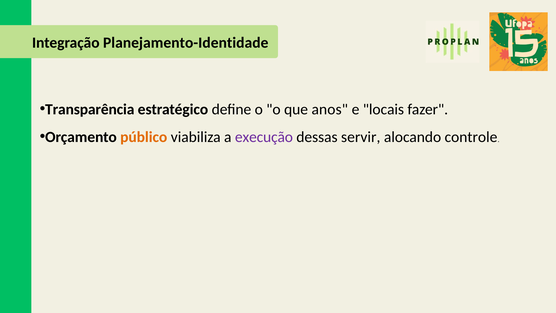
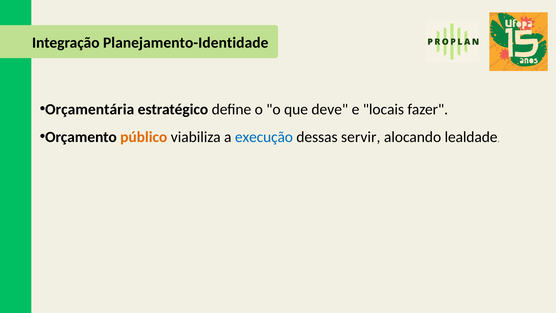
Transparência: Transparência -> Orçamentária
anos: anos -> deve
execução colour: purple -> blue
controle: controle -> lealdade
